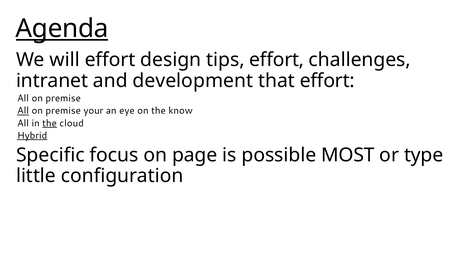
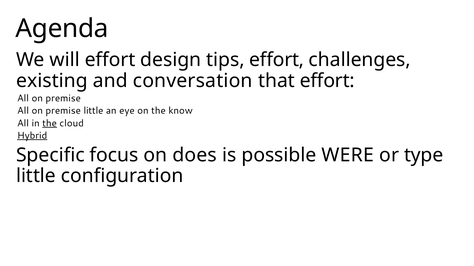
Agenda underline: present -> none
intranet: intranet -> existing
development: development -> conversation
All at (23, 111) underline: present -> none
premise your: your -> little
page: page -> does
MOST: MOST -> WERE
